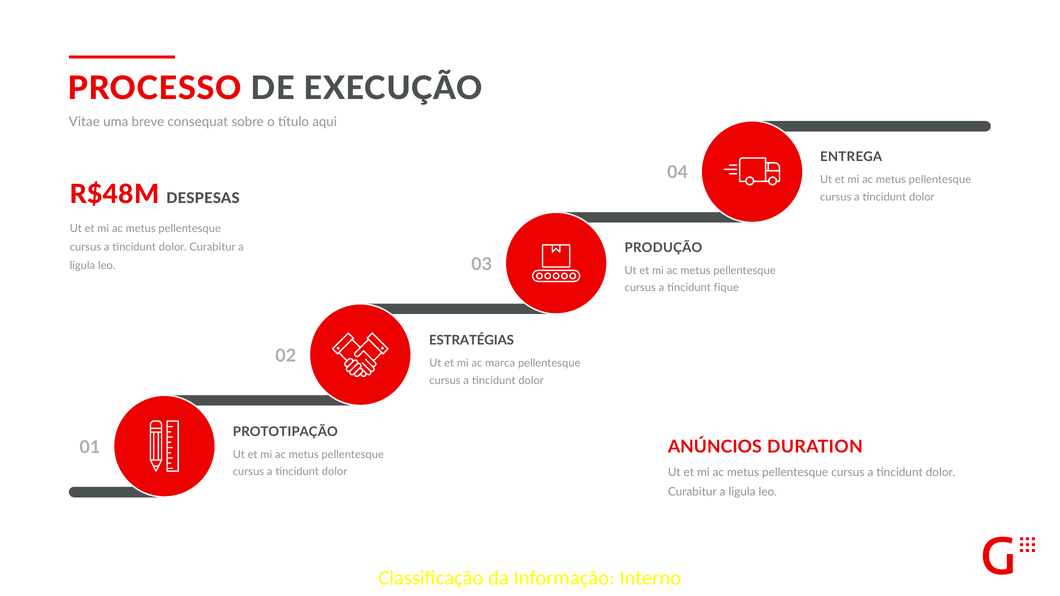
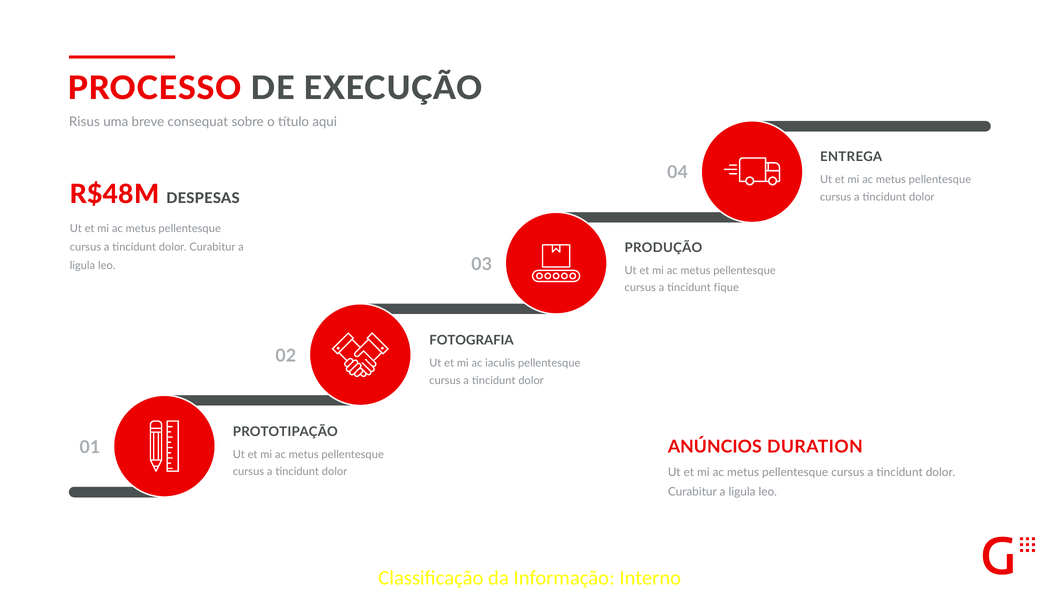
Vitae: Vitae -> Risus
ESTRATÉGIAS: ESTRATÉGIAS -> FOTOGRAFIA
marca: marca -> iaculis
